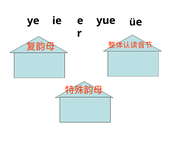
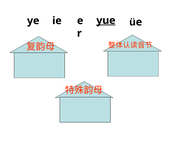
yue underline: none -> present
